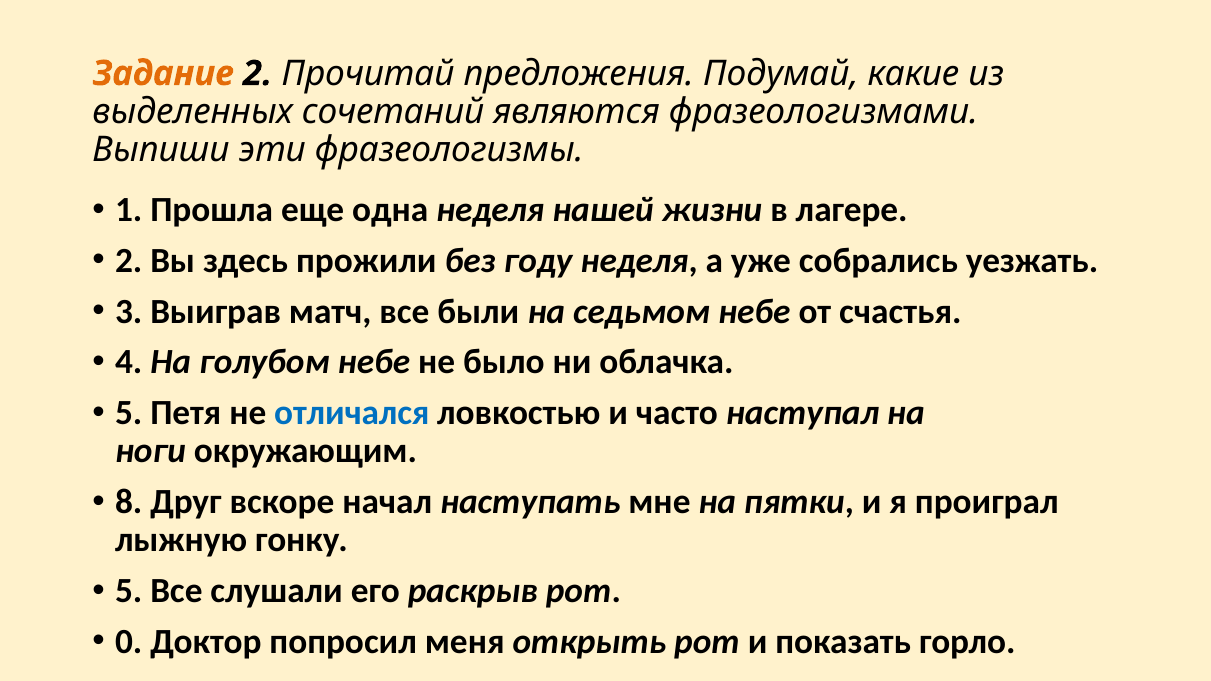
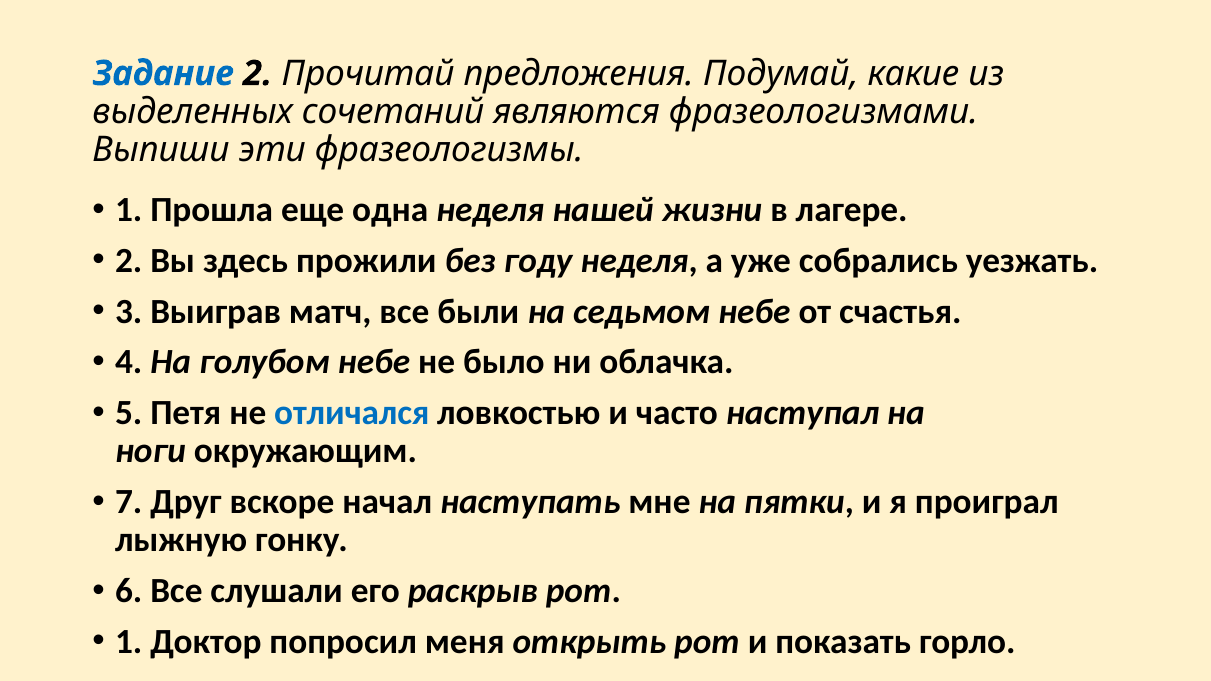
Задание colour: orange -> blue
8: 8 -> 7
5 at (129, 591): 5 -> 6
0 at (129, 642): 0 -> 1
